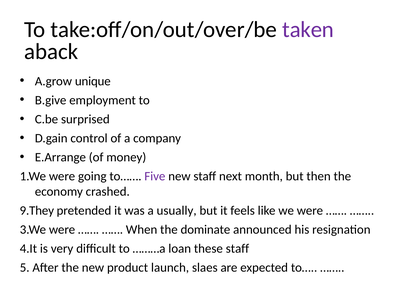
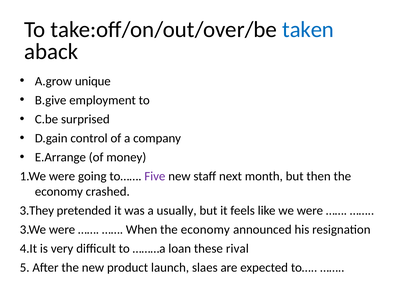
taken colour: purple -> blue
9.They: 9.They -> 3.They
When the dominate: dominate -> economy
these staff: staff -> rival
